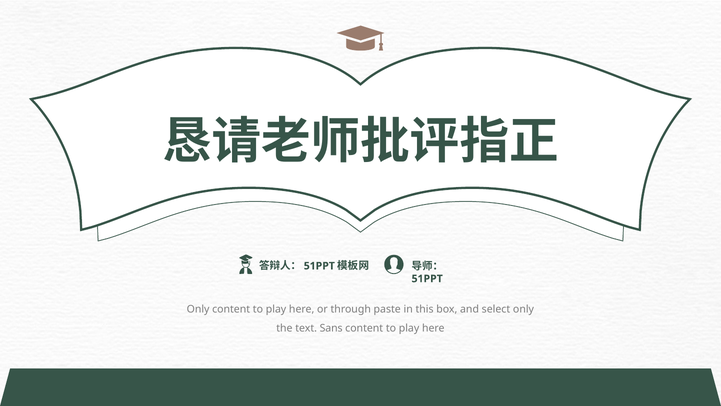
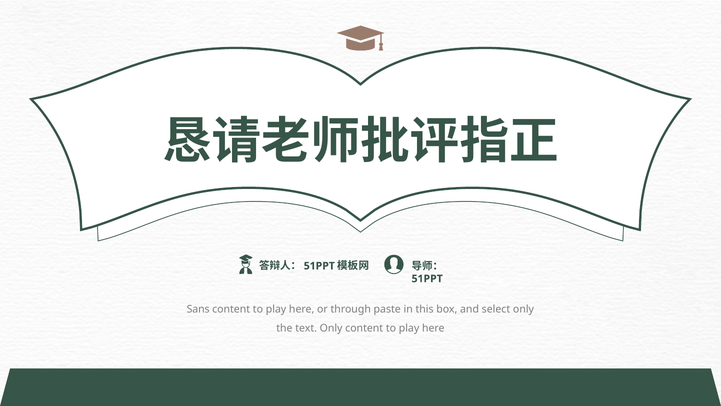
Only at (198, 309): Only -> Sans
text Sans: Sans -> Only
